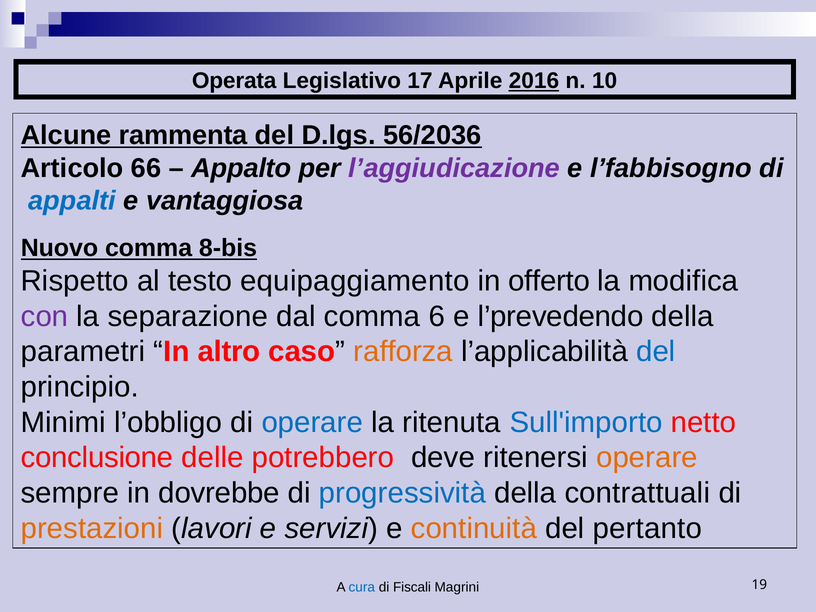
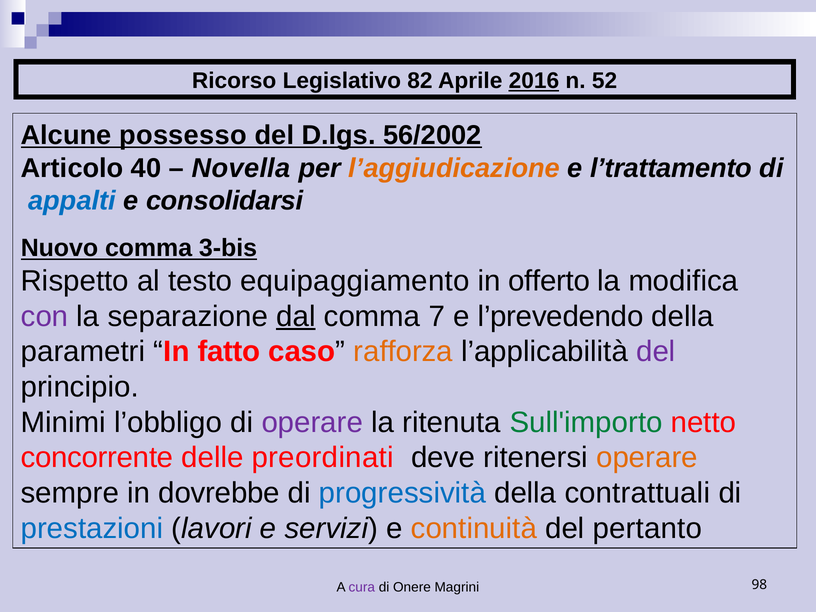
Operata: Operata -> Ricorso
17: 17 -> 82
10: 10 -> 52
rammenta: rammenta -> possesso
56/2036: 56/2036 -> 56/2002
66: 66 -> 40
Appalto: Appalto -> Novella
l’aggiudicazione colour: purple -> orange
l’fabbisogno: l’fabbisogno -> l’trattamento
vantaggiosa: vantaggiosa -> consolidarsi
8-bis: 8-bis -> 3-bis
dal underline: none -> present
6: 6 -> 7
altro: altro -> fatto
del at (656, 352) colour: blue -> purple
operare at (312, 422) colour: blue -> purple
Sull'importo colour: blue -> green
conclusione: conclusione -> concorrente
potrebbero: potrebbero -> preordinati
prestazioni colour: orange -> blue
cura colour: blue -> purple
Fiscali: Fiscali -> Onere
19: 19 -> 98
